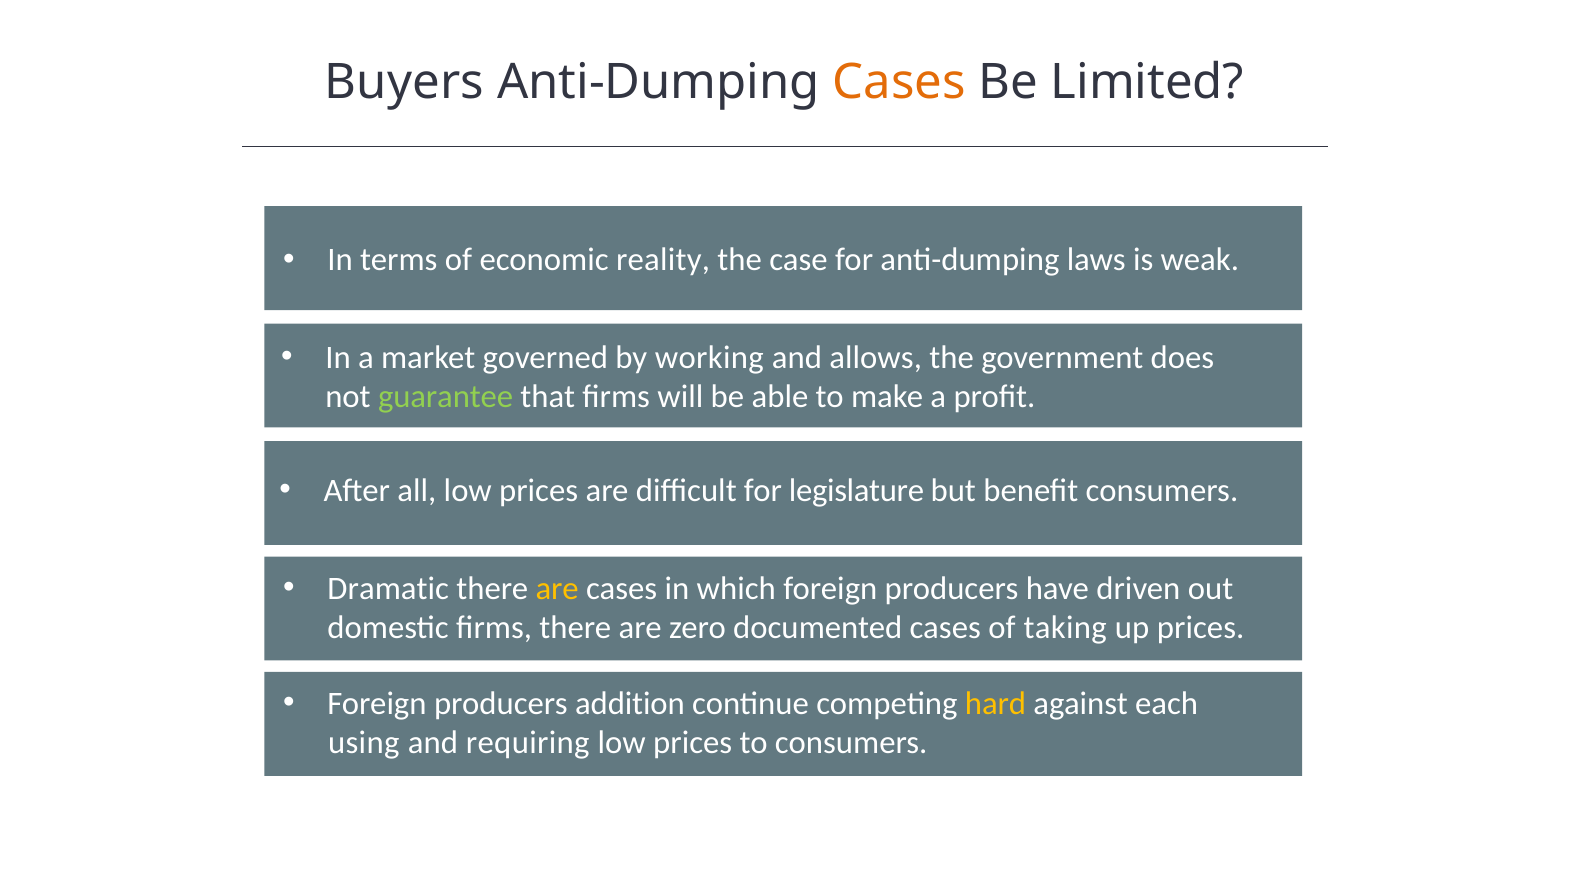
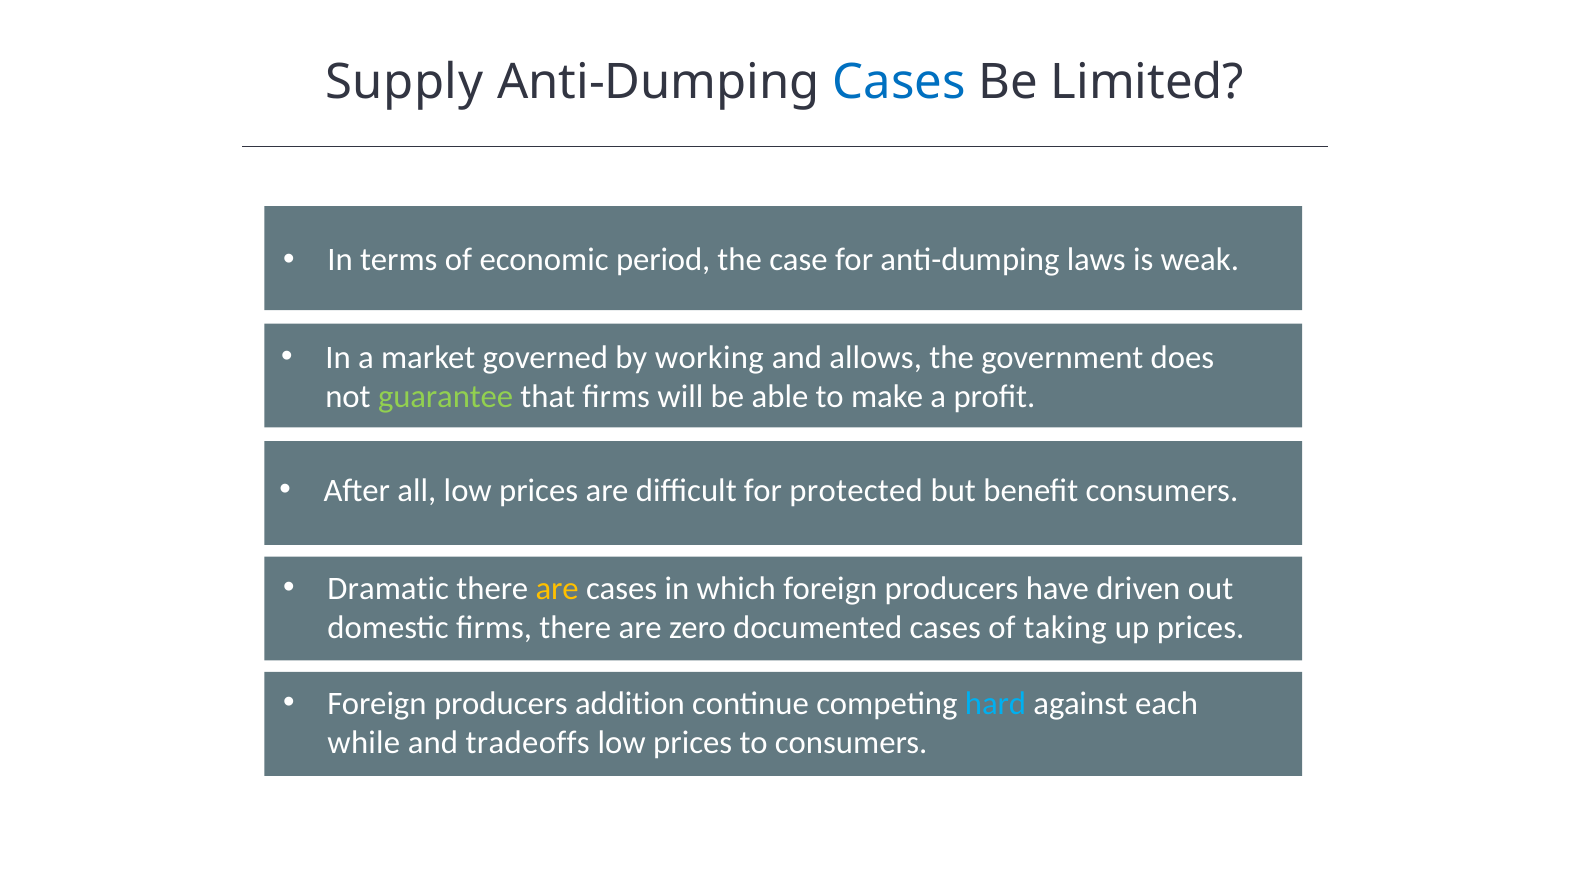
Buyers: Buyers -> Supply
Cases at (899, 82) colour: orange -> blue
reality: reality -> period
legislature: legislature -> protected
hard colour: yellow -> light blue
using: using -> while
requiring: requiring -> tradeoffs
